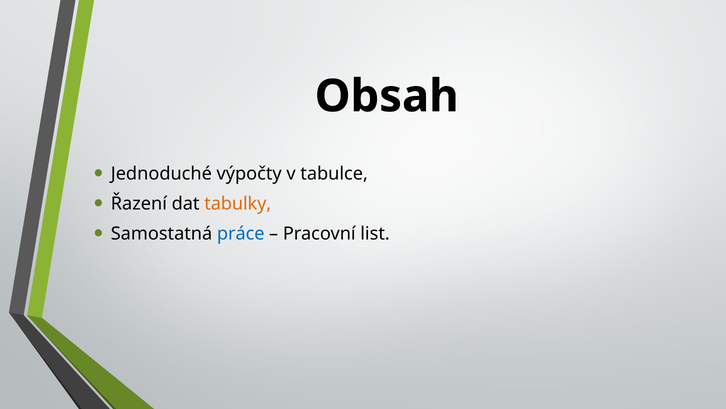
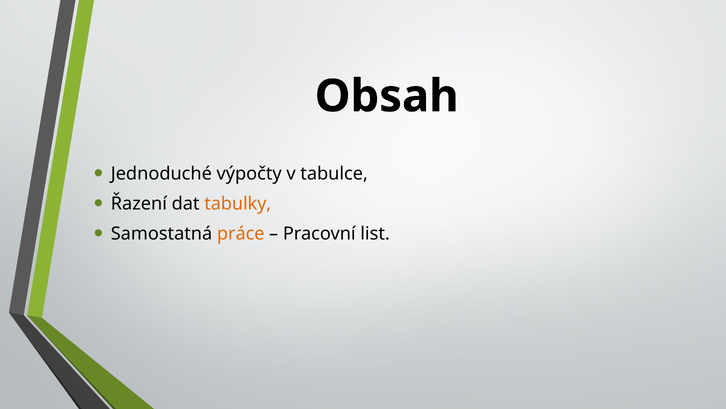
práce colour: blue -> orange
